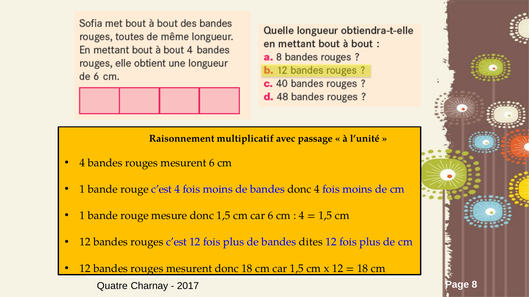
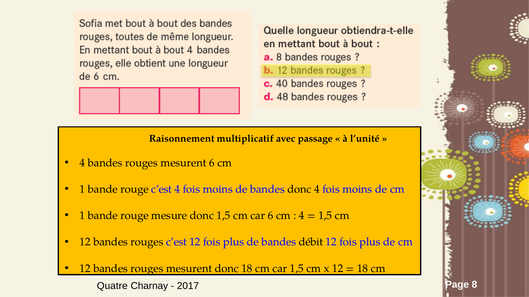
dites: dites -> débit
